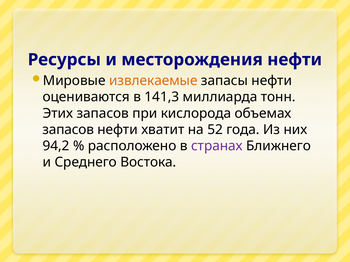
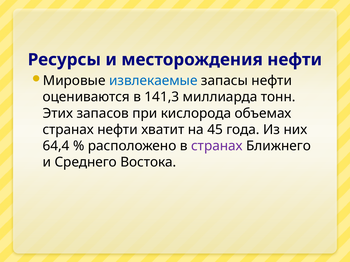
извлекаемые colour: orange -> blue
запасов at (68, 130): запасов -> странах
52: 52 -> 45
94,2: 94,2 -> 64,4
